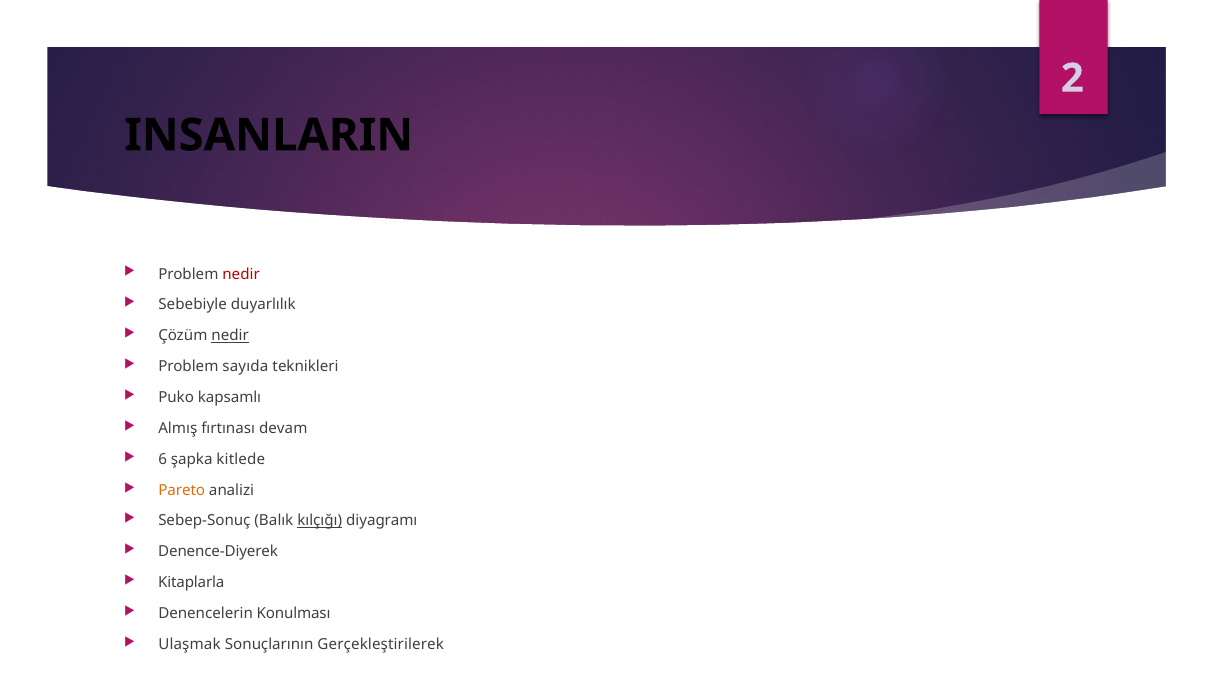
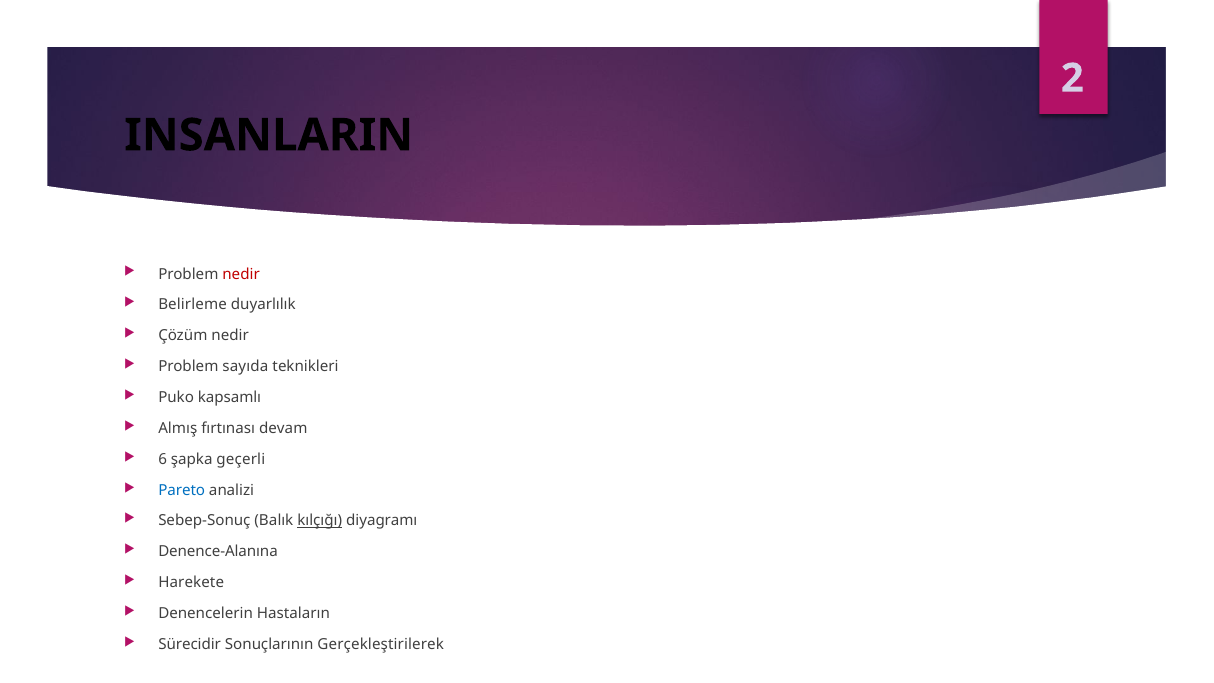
Sebebiyle: Sebebiyle -> Belirleme
nedir at (230, 336) underline: present -> none
kitlede: kitlede -> geçerli
Pareto colour: orange -> blue
Denence-Diyerek: Denence-Diyerek -> Denence-Alanına
Kitaplarla: Kitaplarla -> Harekete
Konulması: Konulması -> Hastaların
Ulaşmak: Ulaşmak -> Sürecidir
